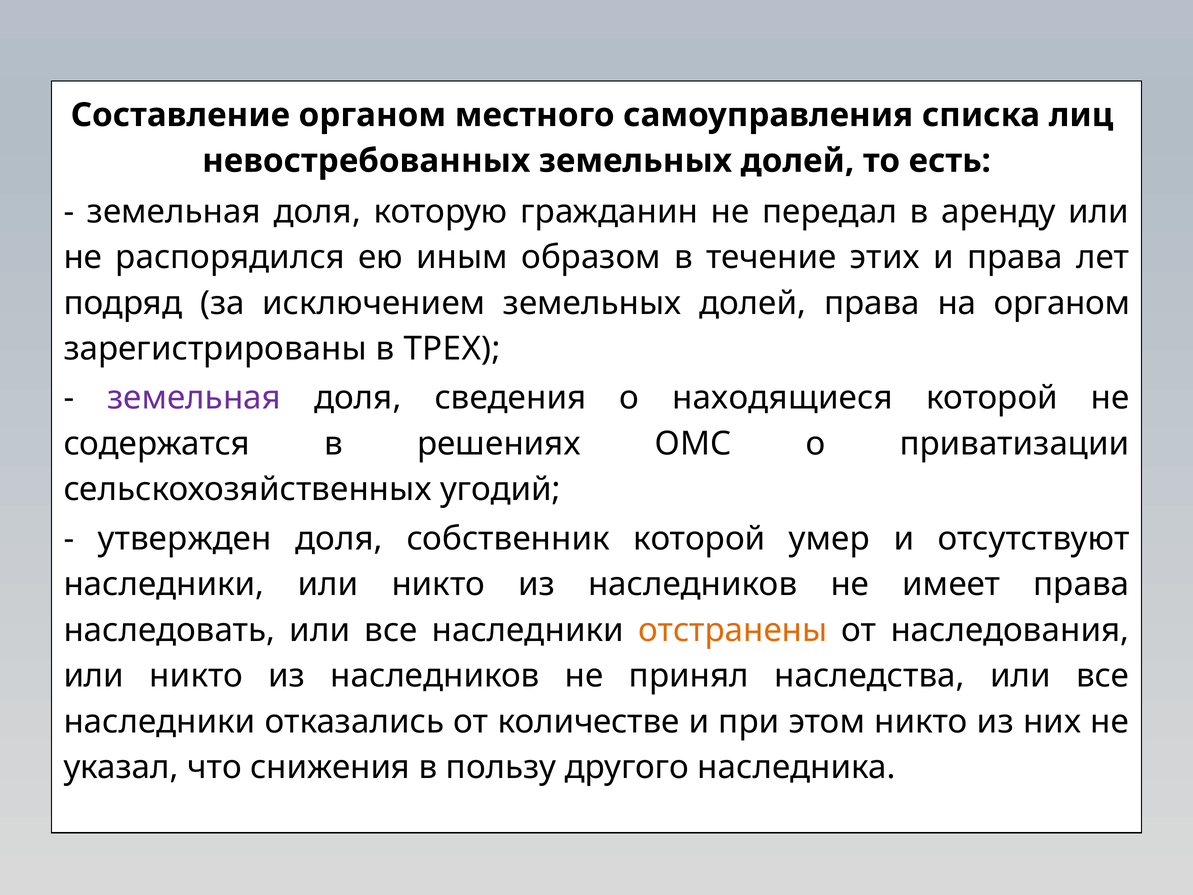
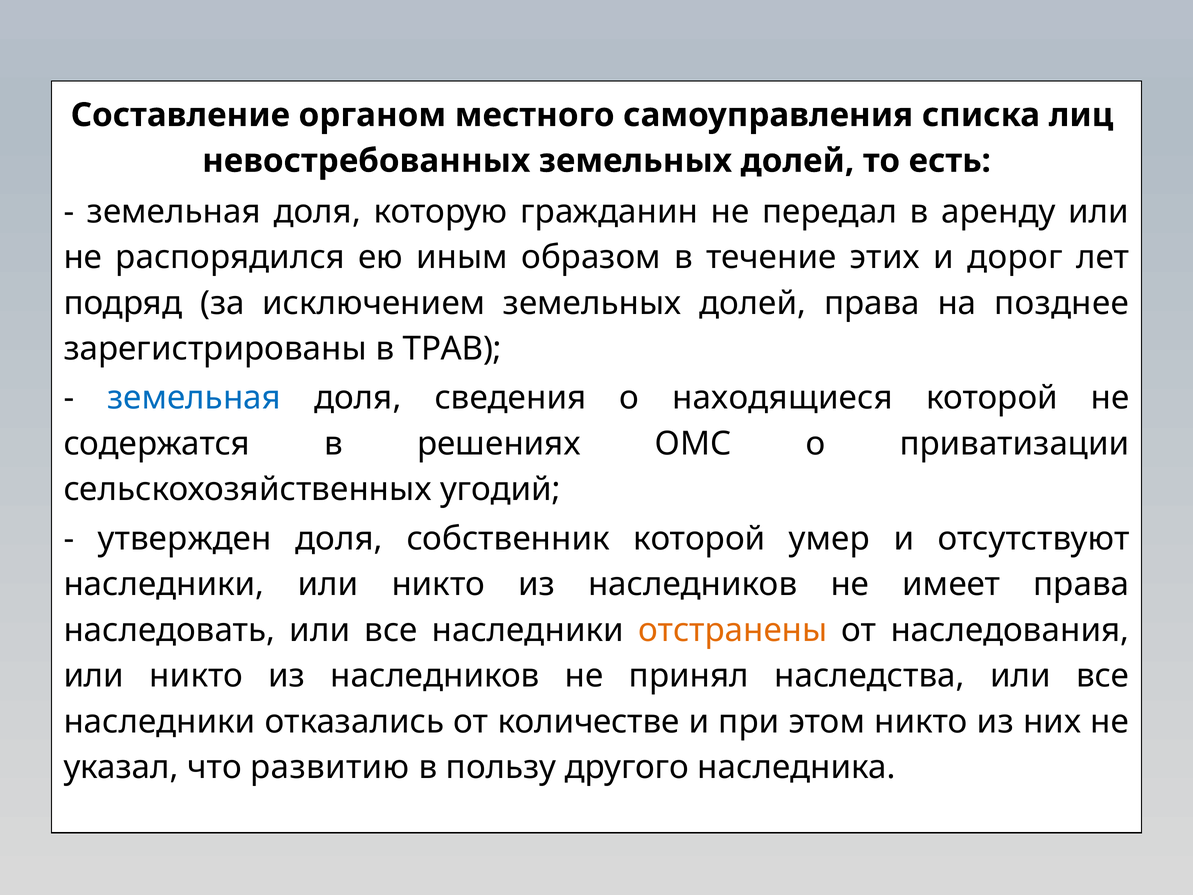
и права: права -> дорог
на органом: органом -> позднее
ТРЕХ: ТРЕХ -> ТРАВ
земельная at (194, 398) colour: purple -> blue
снижения: снижения -> развитию
